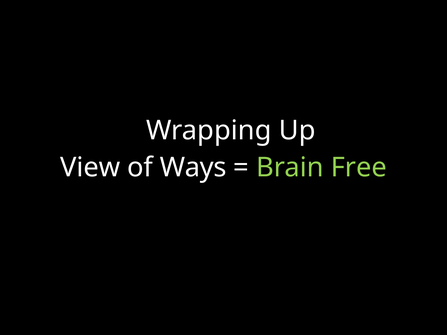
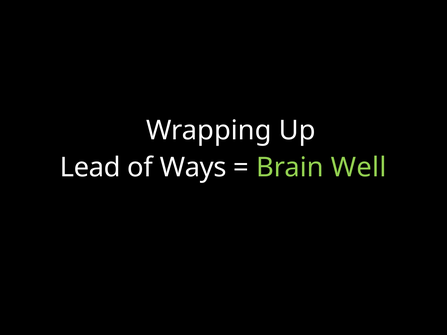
View: View -> Lead
Free: Free -> Well
